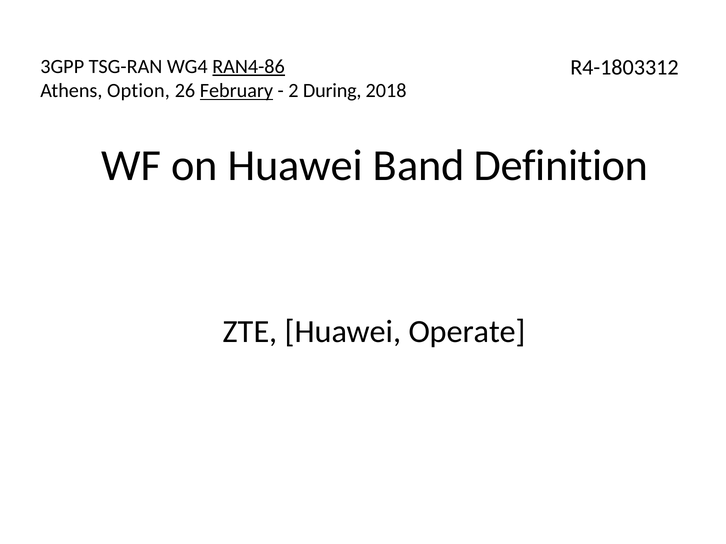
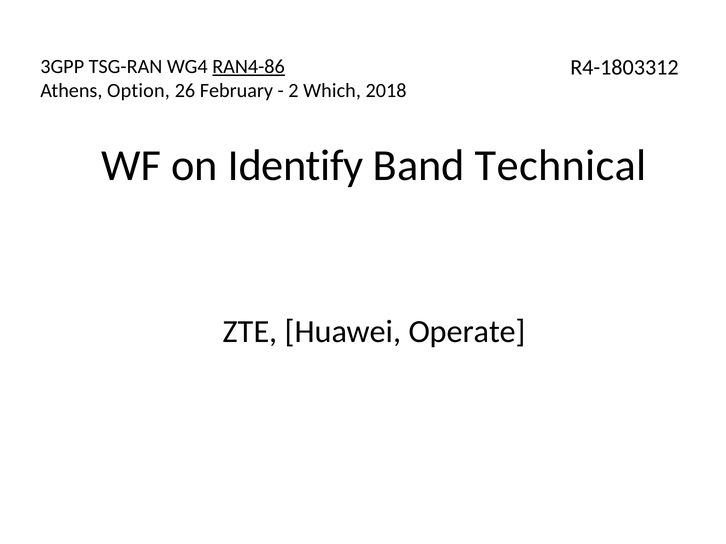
February underline: present -> none
During: During -> Which
on Huawei: Huawei -> Identify
Definition: Definition -> Technical
